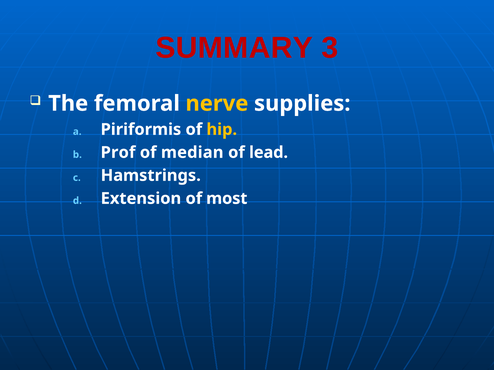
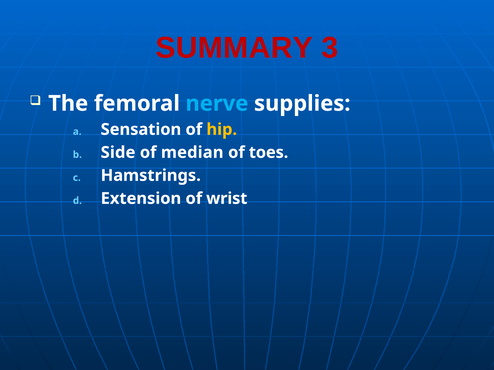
nerve colour: yellow -> light blue
Piriformis: Piriformis -> Sensation
Prof: Prof -> Side
lead: lead -> toes
most: most -> wrist
